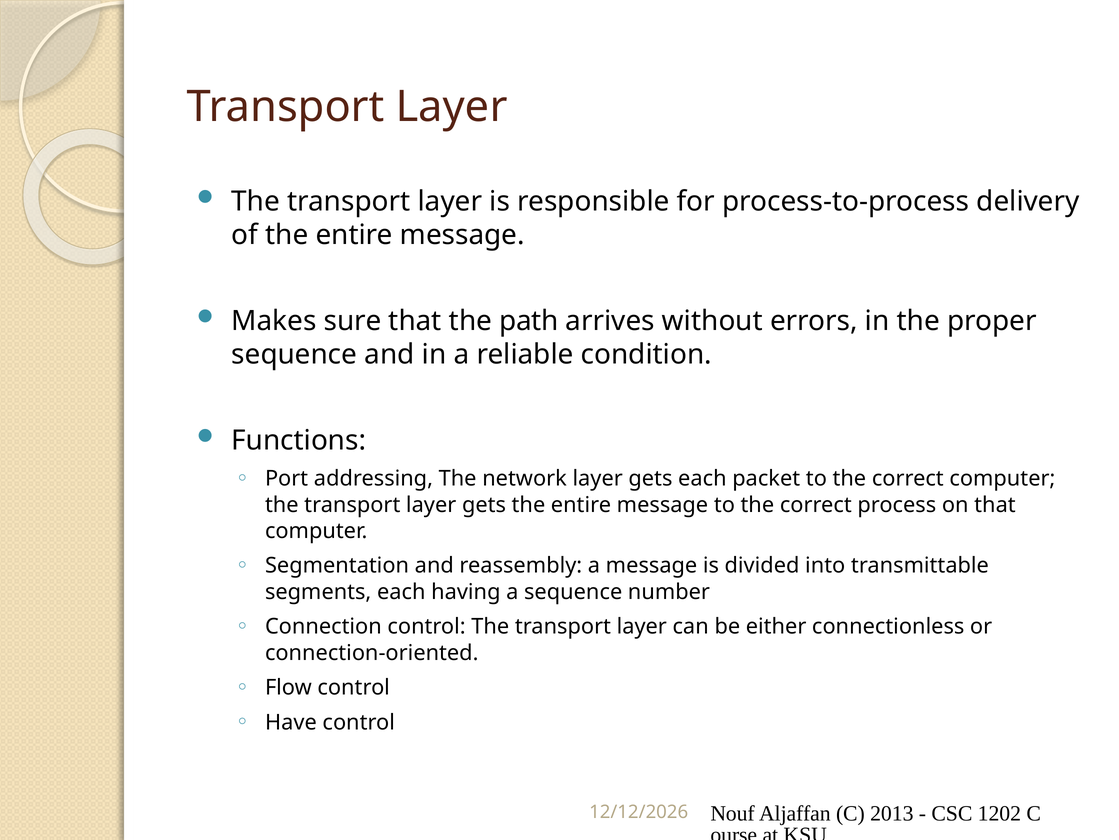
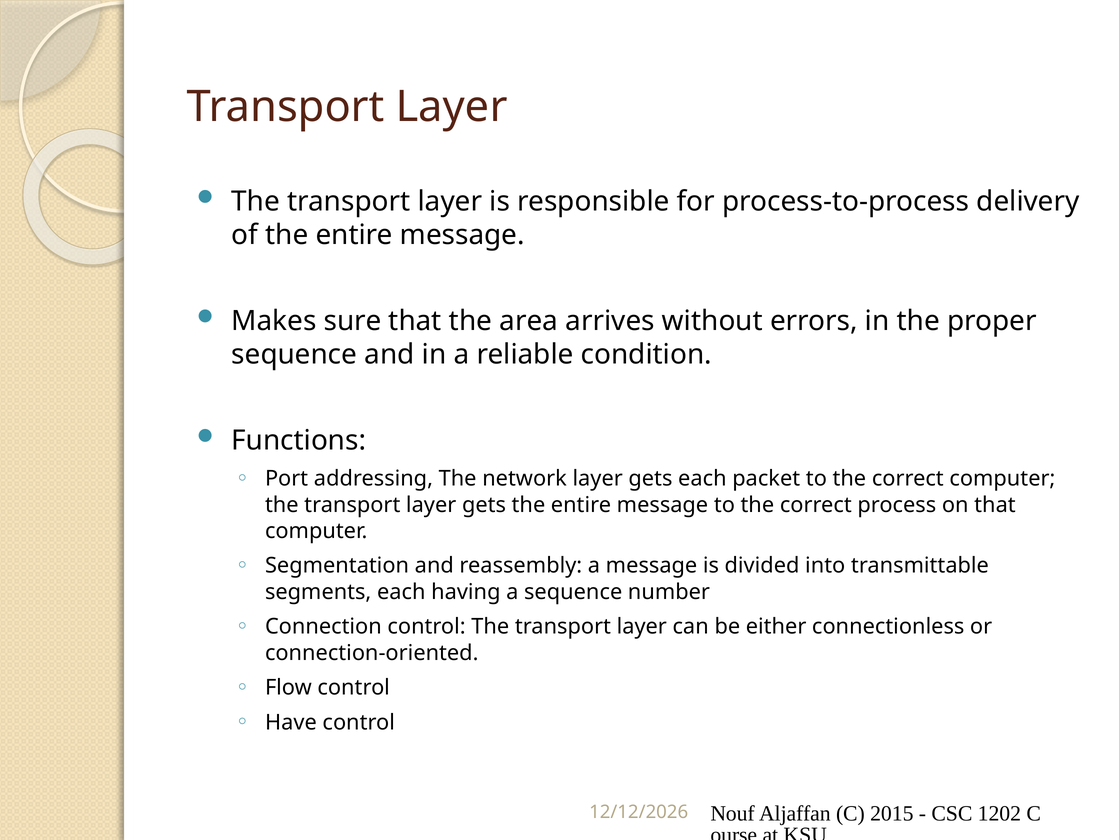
path: path -> area
2013: 2013 -> 2015
